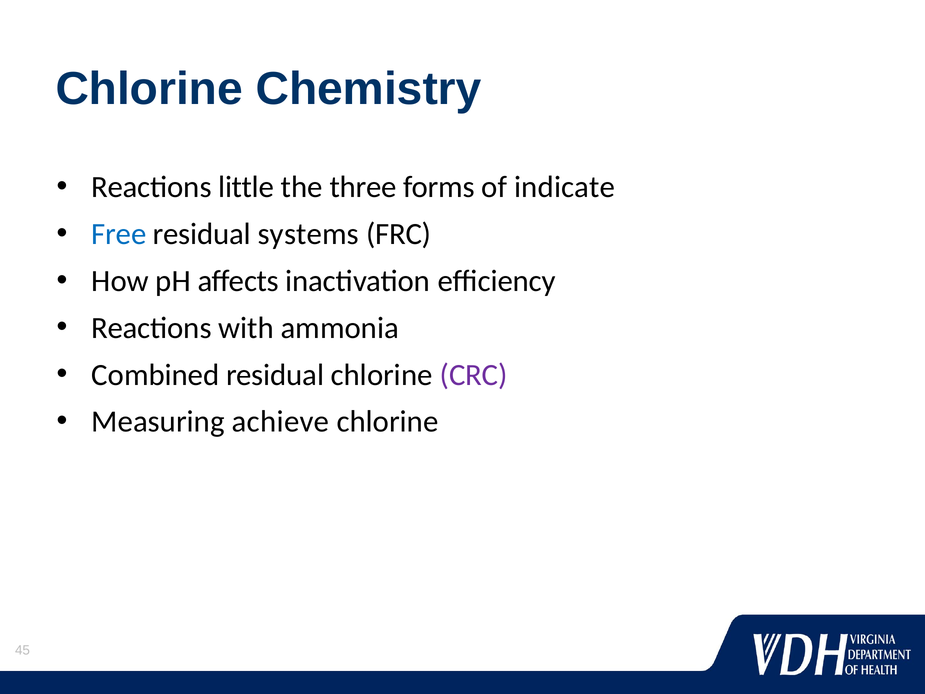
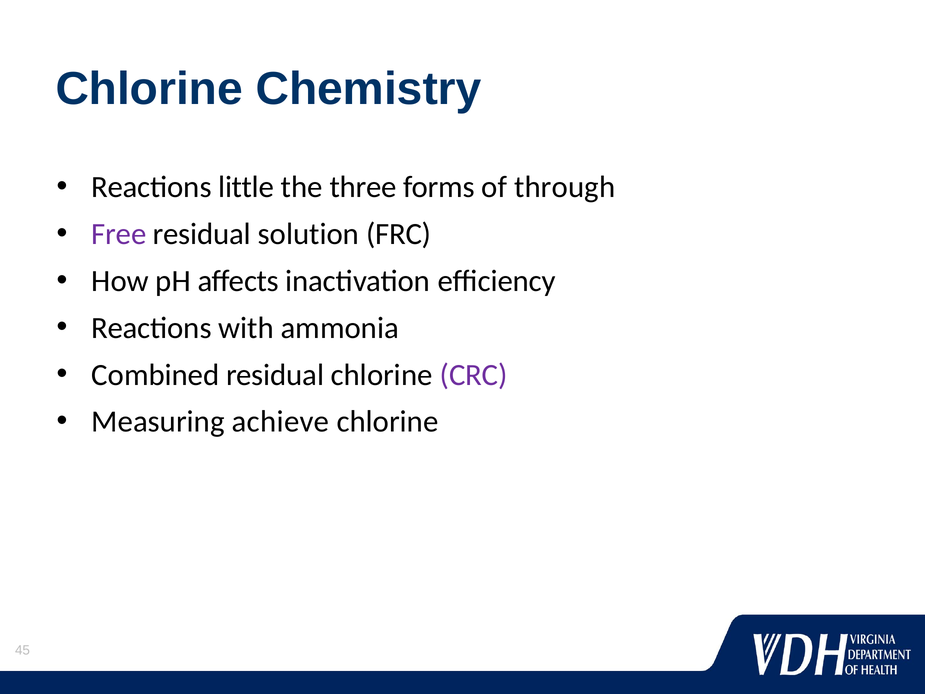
indicate: indicate -> through
Free colour: blue -> purple
systems: systems -> solution
